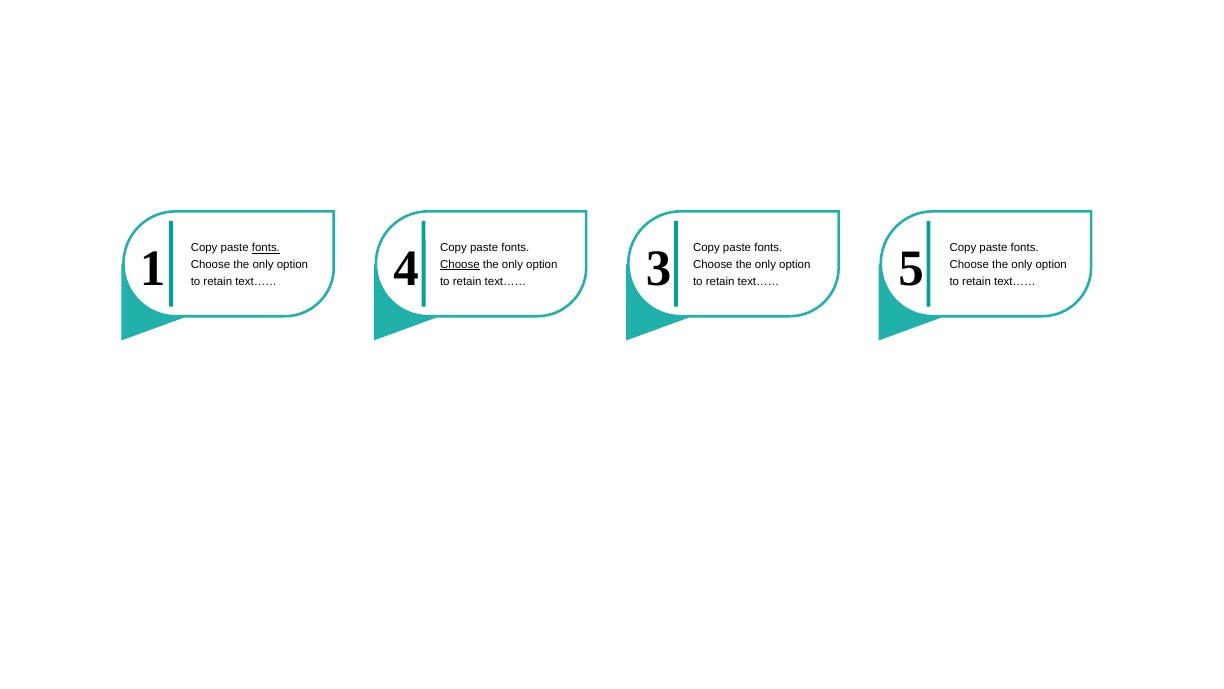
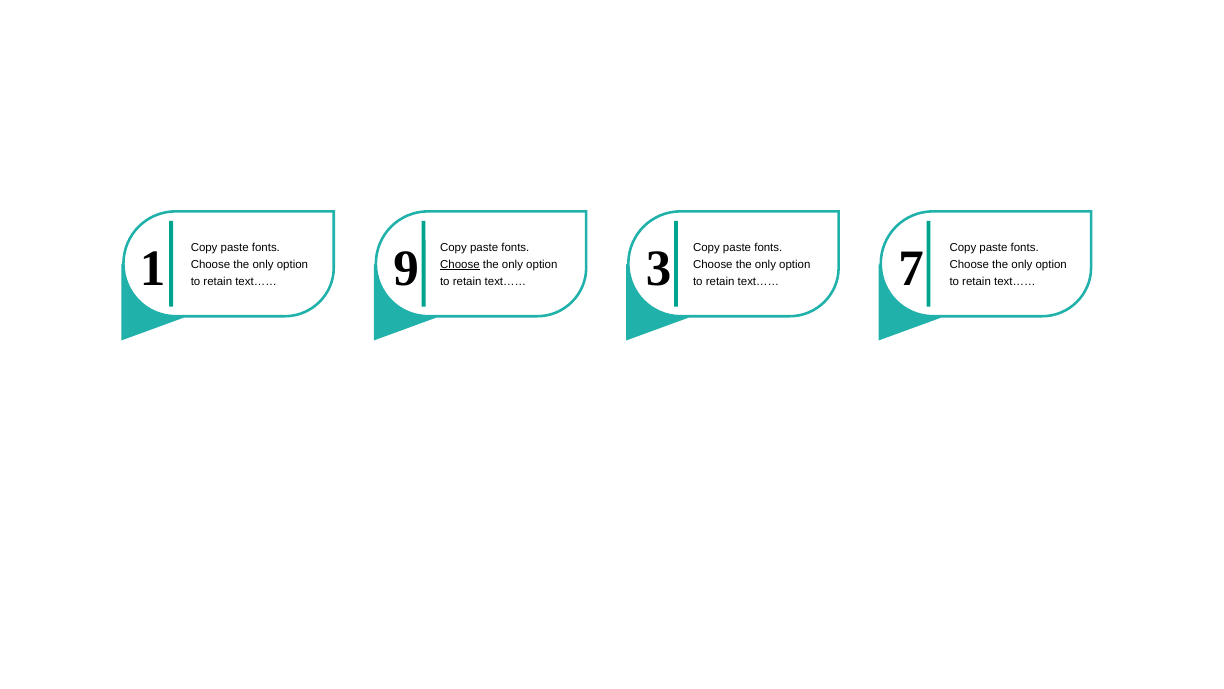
fonts at (266, 248) underline: present -> none
4: 4 -> 9
5: 5 -> 7
